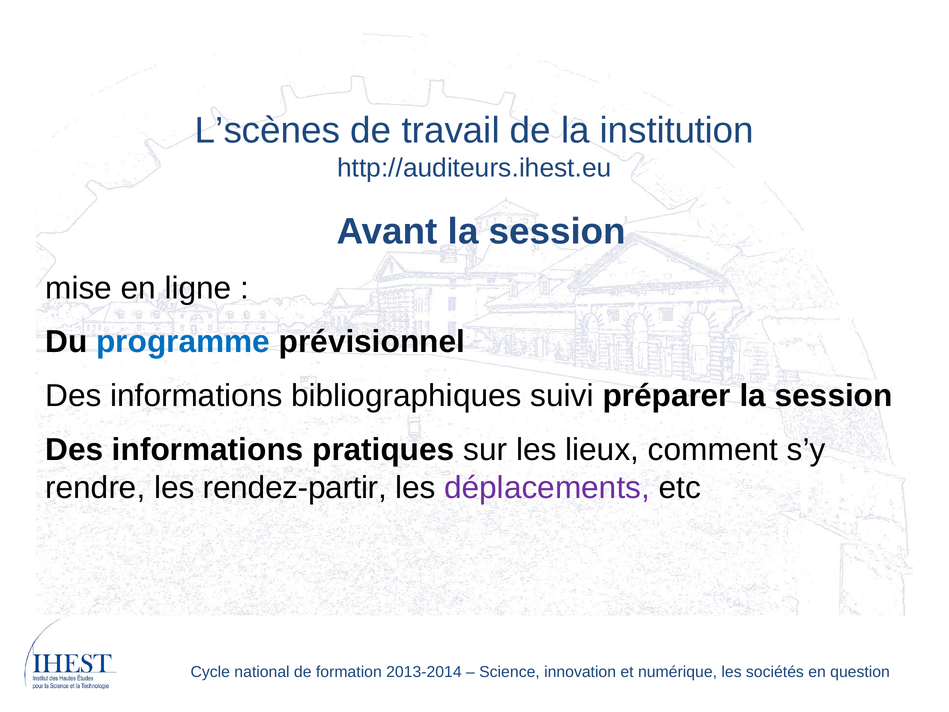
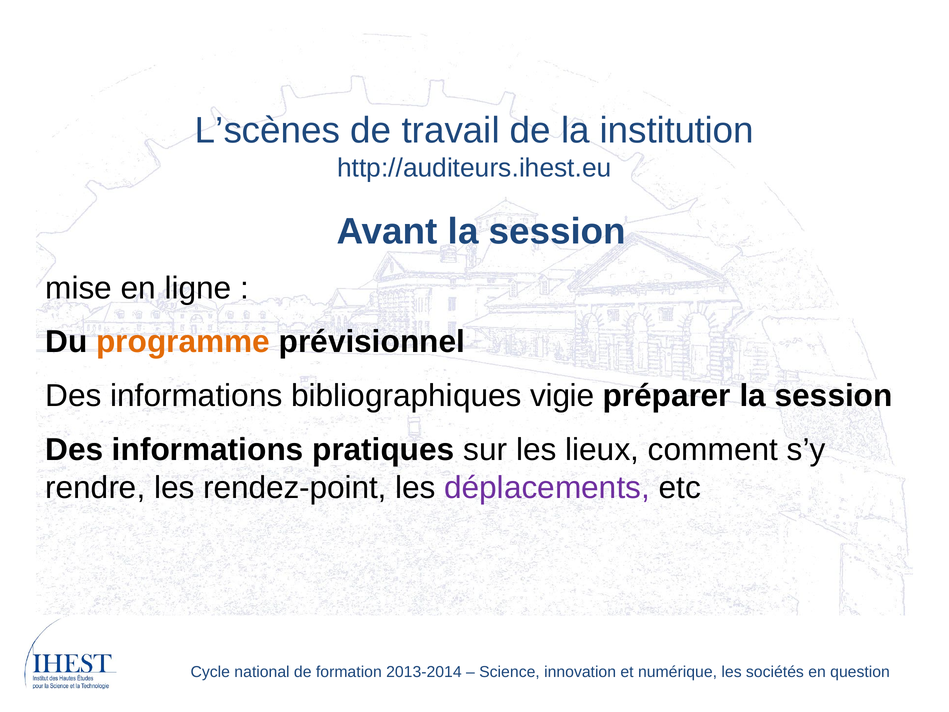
programme colour: blue -> orange
suivi: suivi -> vigie
rendez-partir: rendez-partir -> rendez-point
